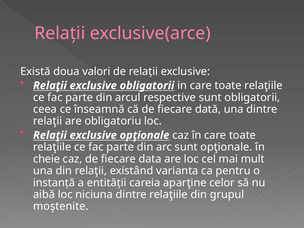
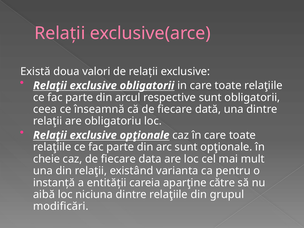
celor: celor -> către
moştenite: moştenite -> modificări
